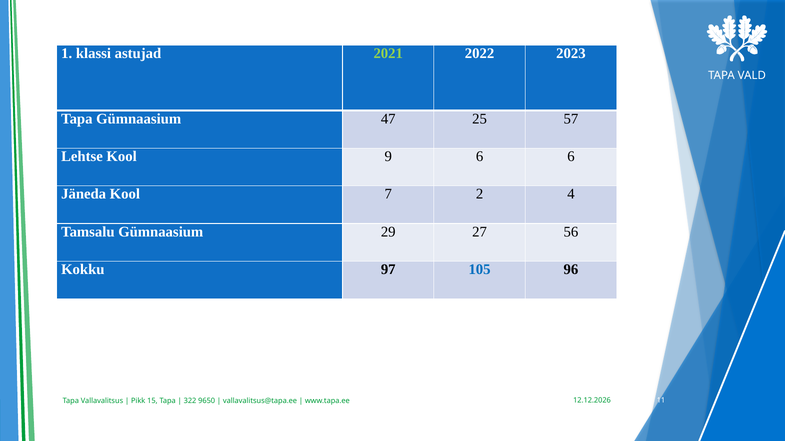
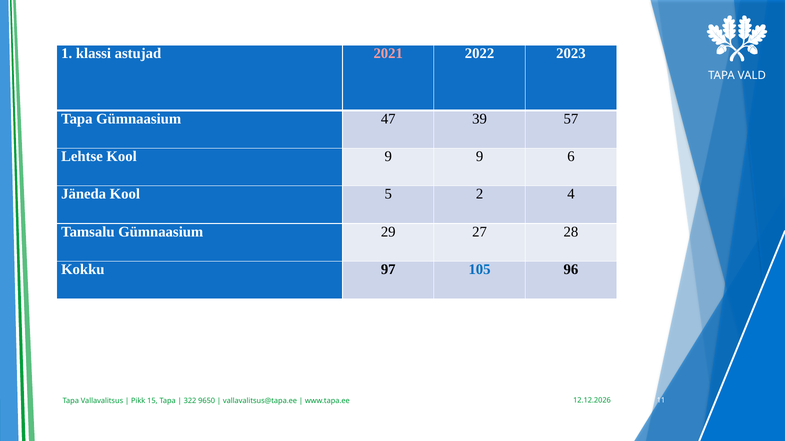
2021 colour: light green -> pink
25: 25 -> 39
9 6: 6 -> 9
7: 7 -> 5
56: 56 -> 28
